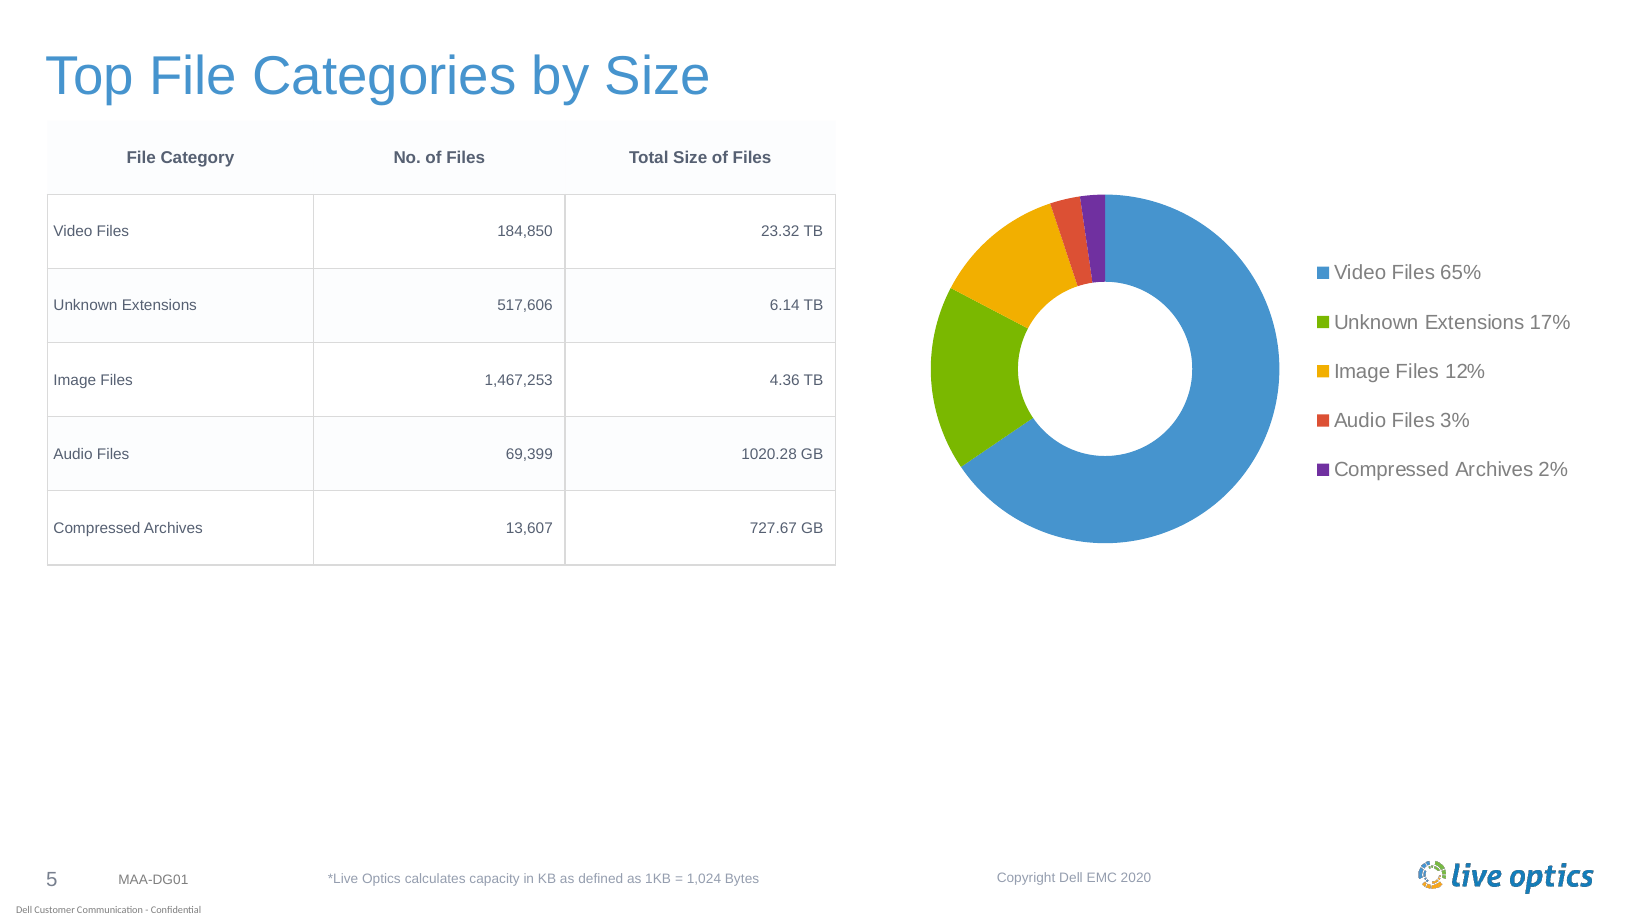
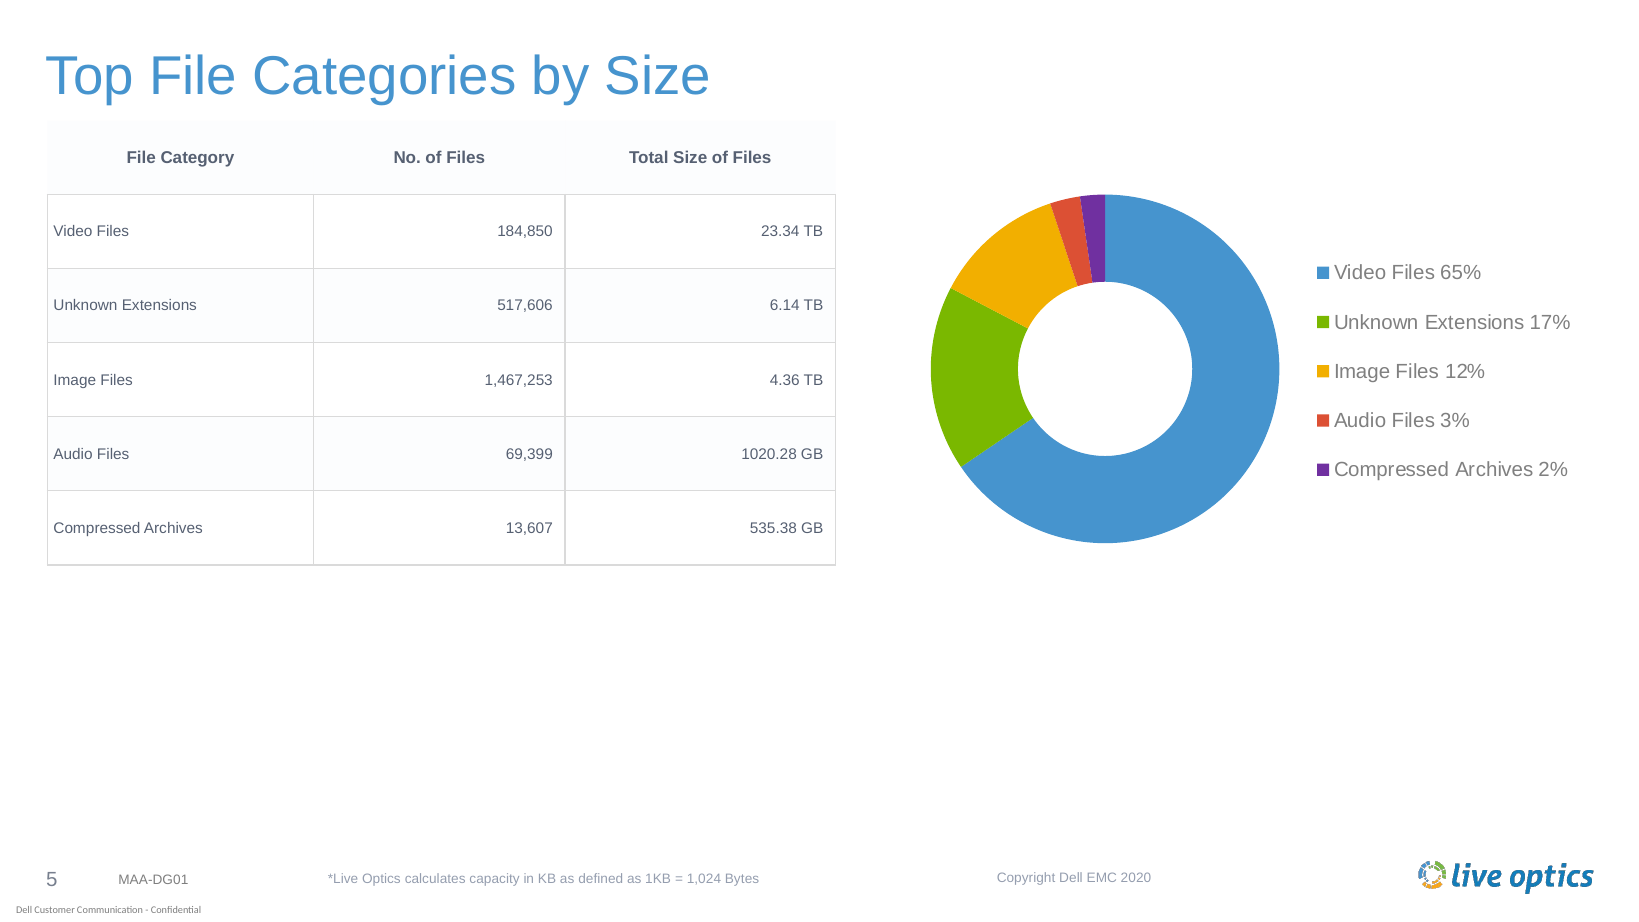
23.32: 23.32 -> 23.34
727.67: 727.67 -> 535.38
